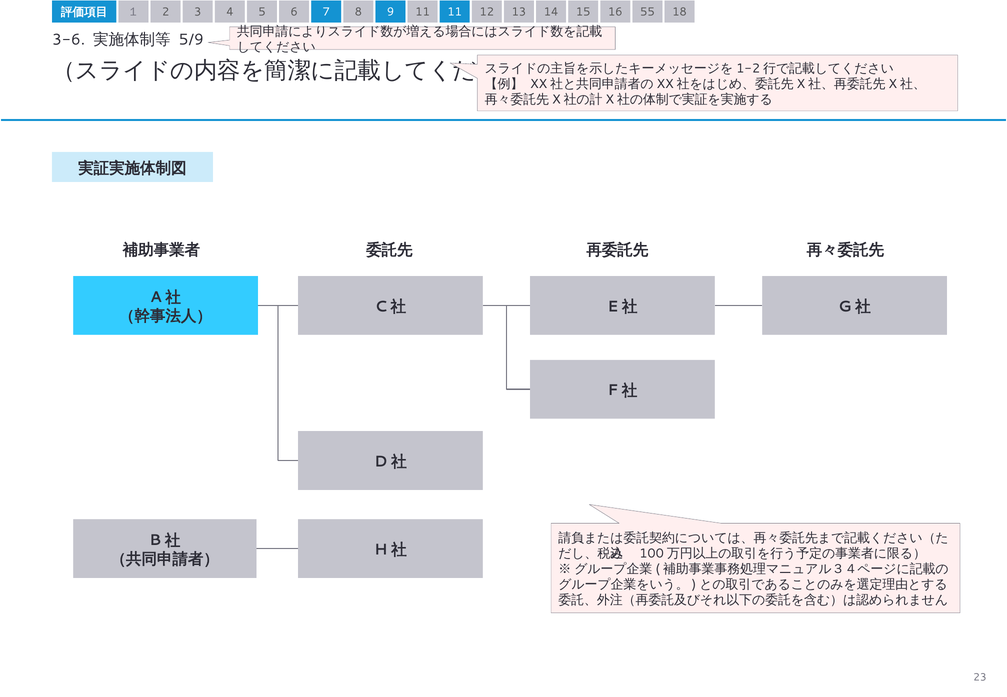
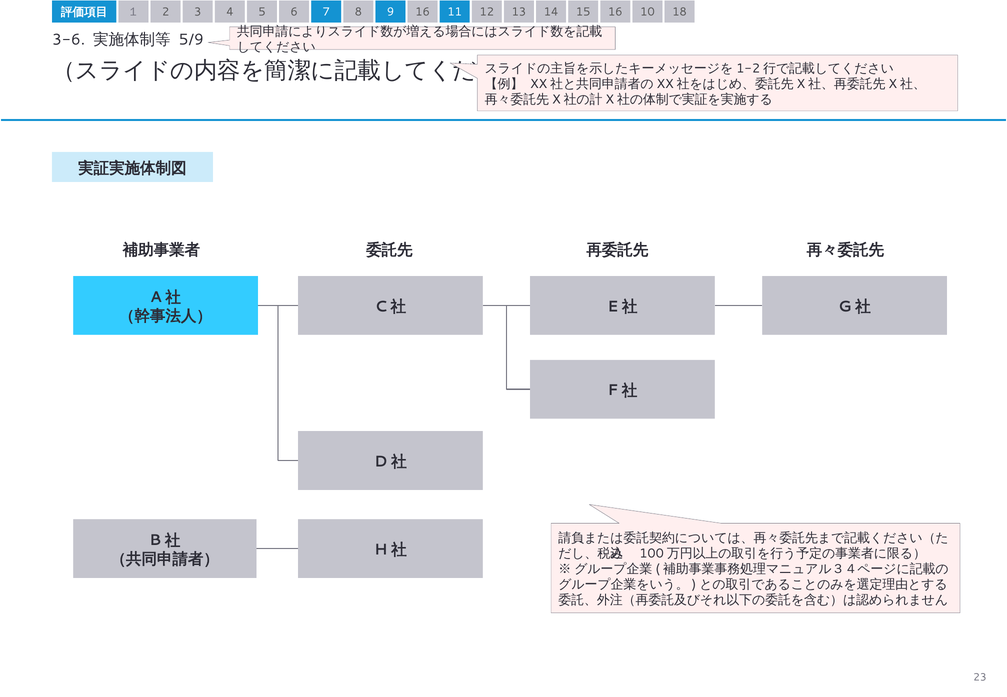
9 11: 11 -> 16
55: 55 -> 10
